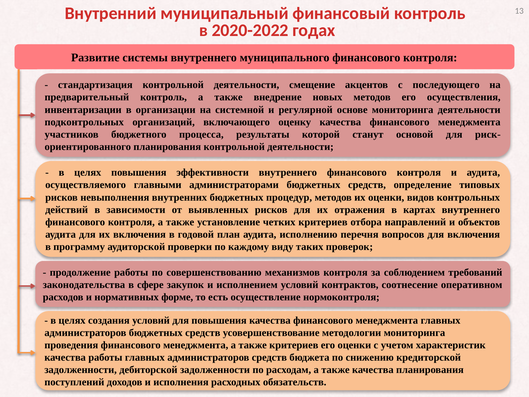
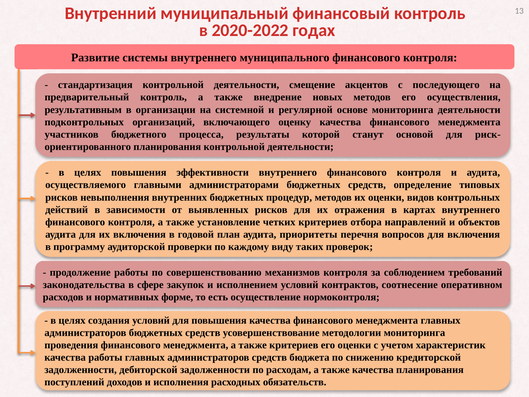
инвентаризации: инвентаризации -> результативным
исполнению: исполнению -> приоритеты
